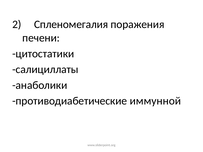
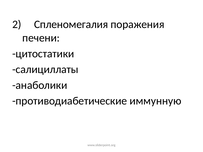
иммунной: иммунной -> иммунную
